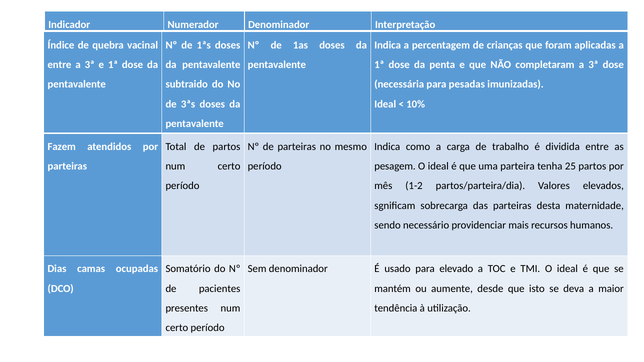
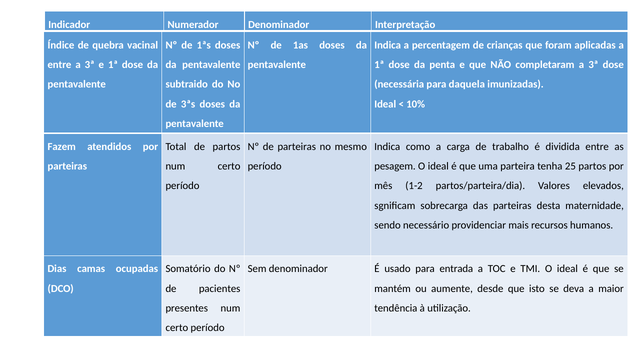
pesadas: pesadas -> daquela
elevado: elevado -> entrada
